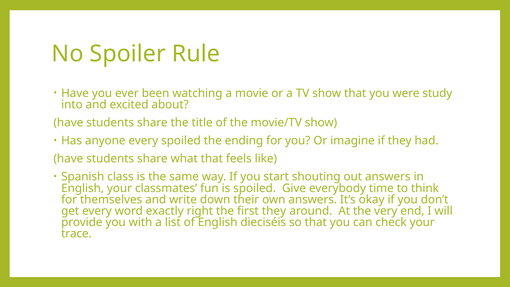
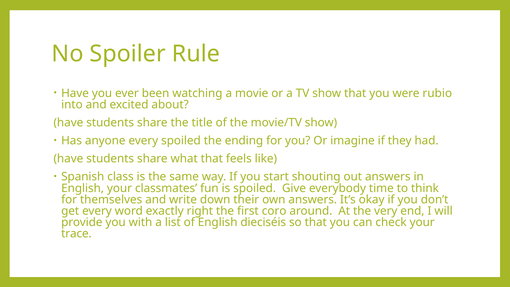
study: study -> rubio
first they: they -> coro
